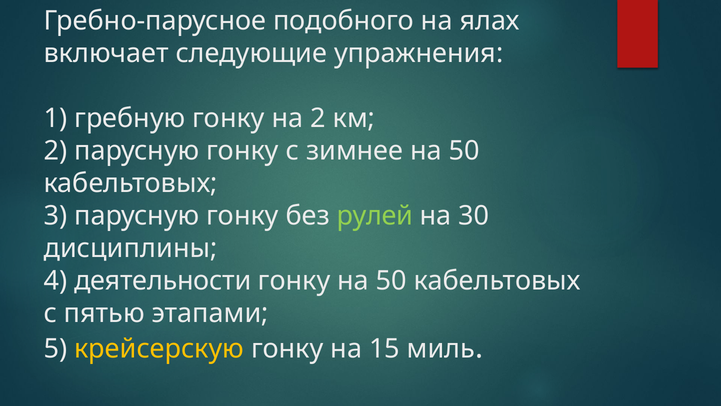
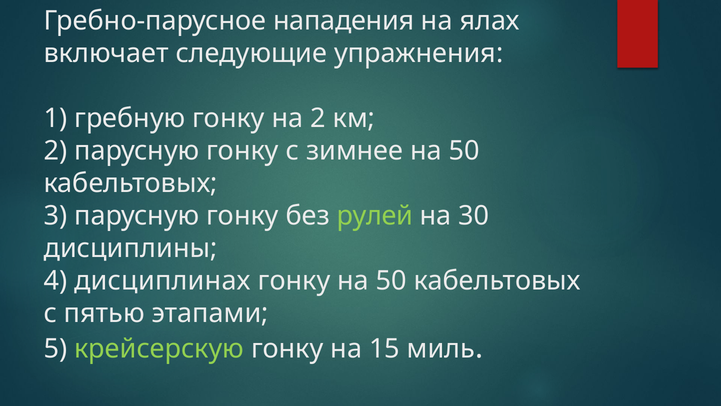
подобного: подобного -> нападения
деятельности: деятельности -> дисциплинах
крейсерскую colour: yellow -> light green
